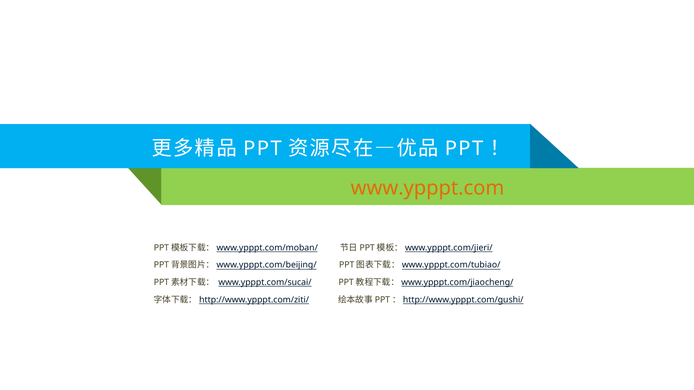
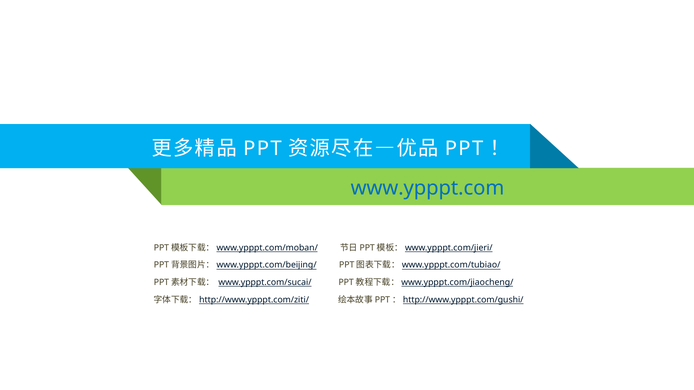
www.ypppt.com colour: orange -> blue
